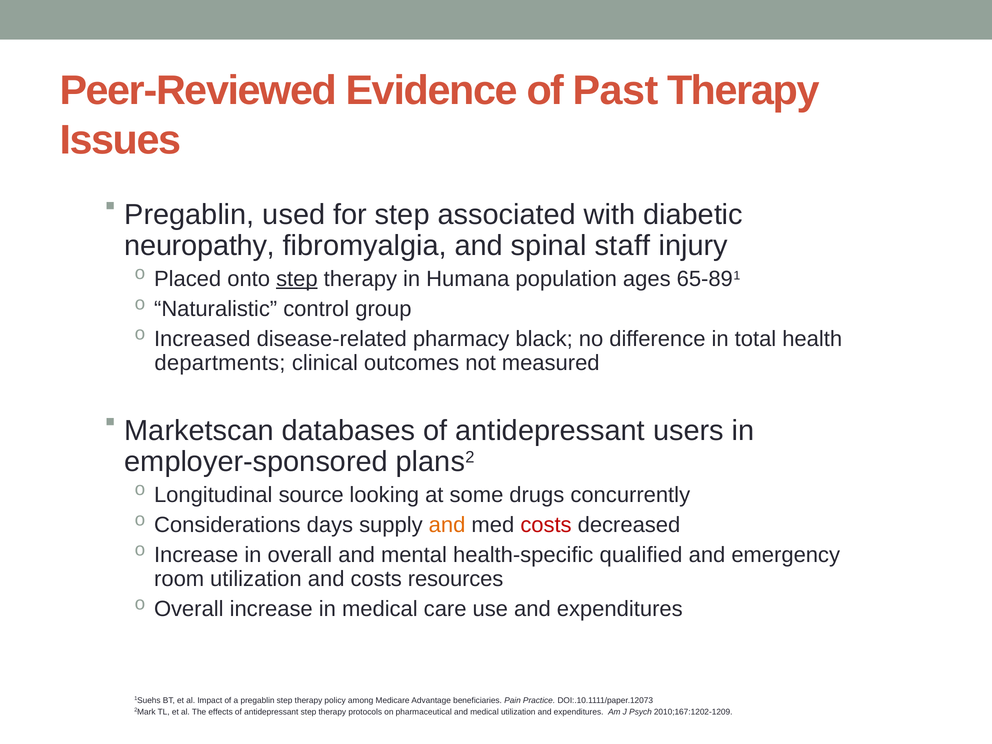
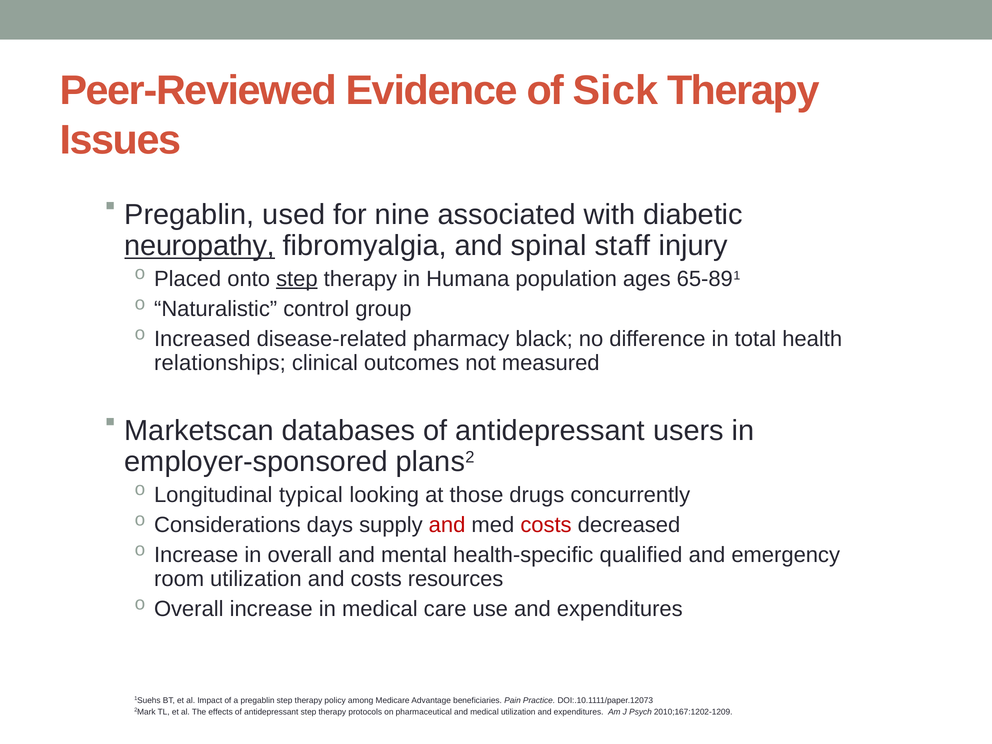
Past: Past -> Sick
for step: step -> nine
neuropathy underline: none -> present
departments: departments -> relationships
source: source -> typical
some: some -> those
and at (447, 525) colour: orange -> red
